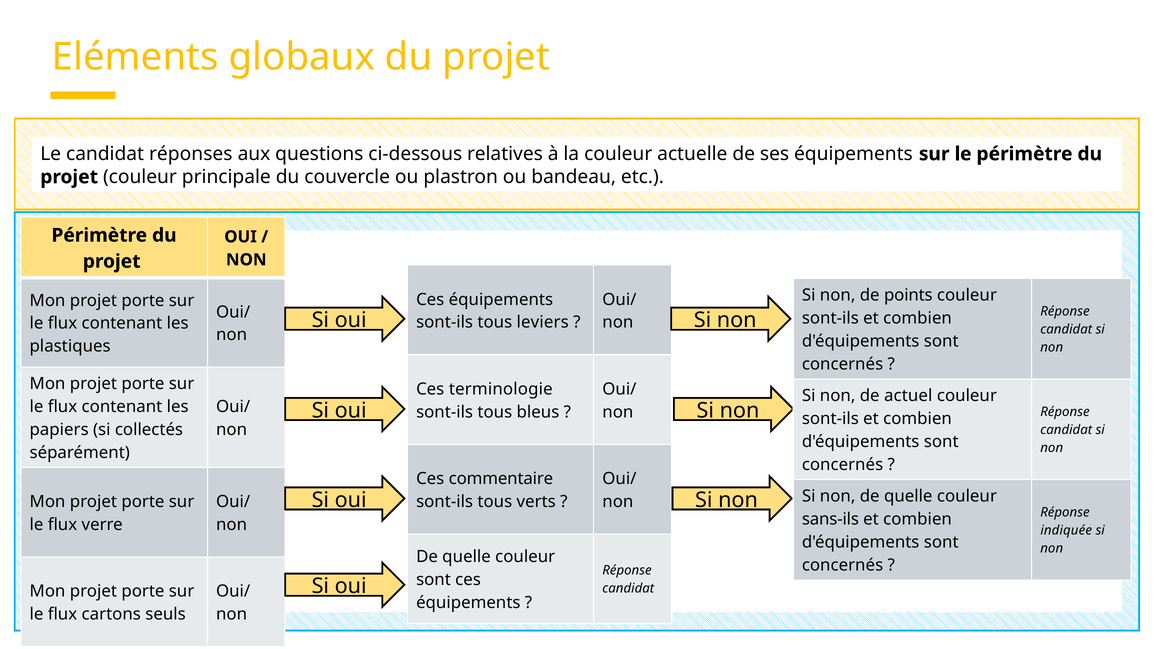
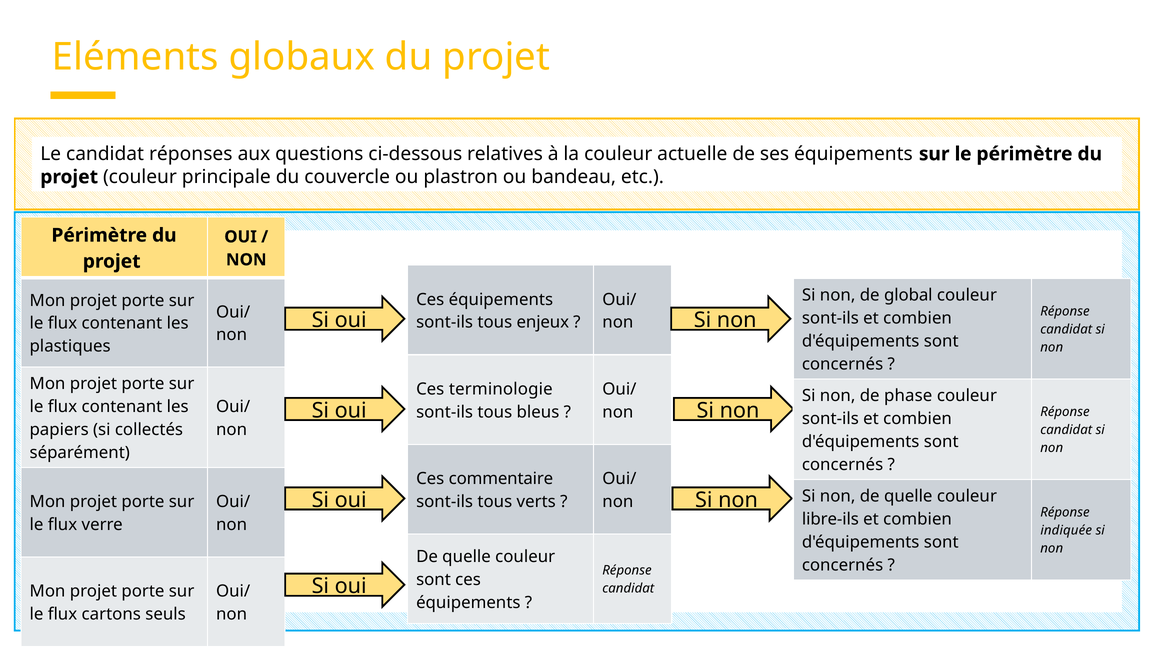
points: points -> global
leviers: leviers -> enjeux
actuel: actuel -> phase
sans-ils: sans-ils -> libre-ils
